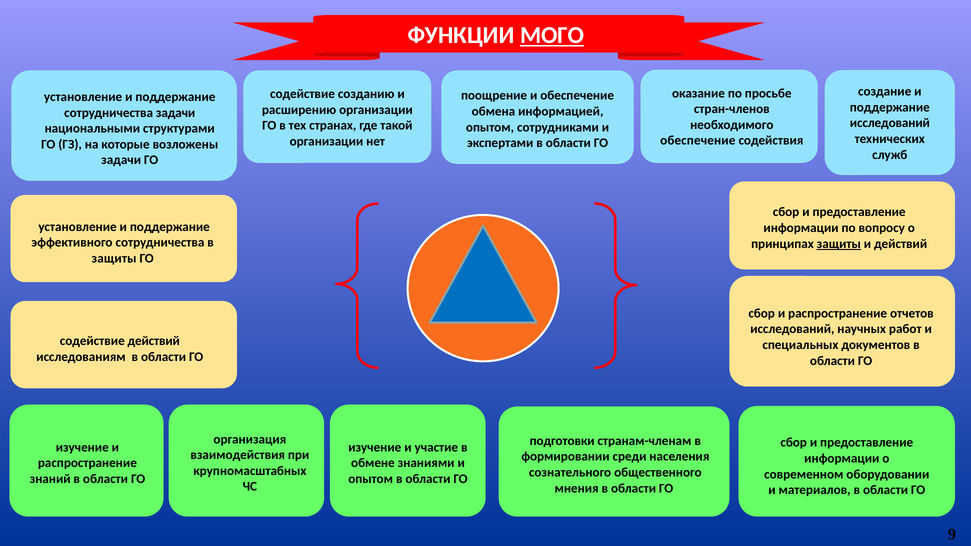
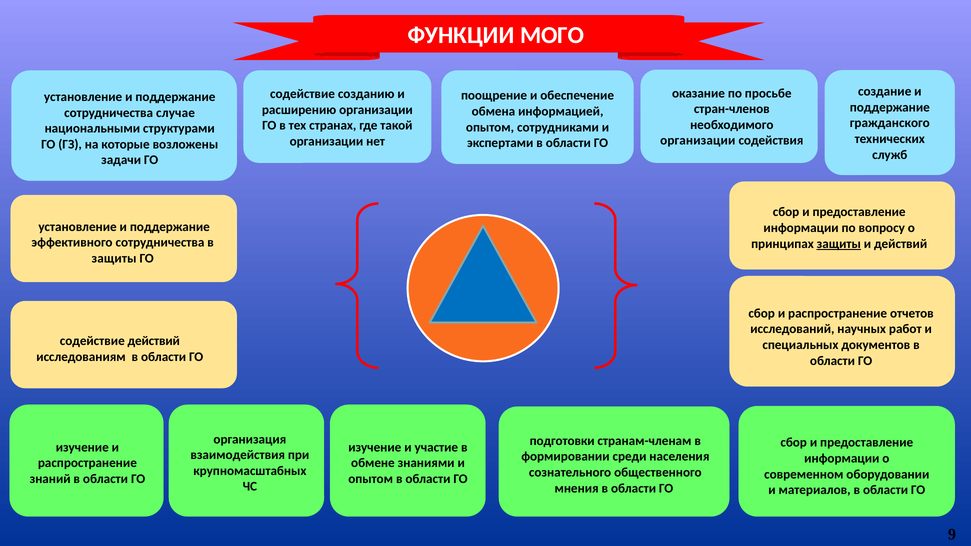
МОГО underline: present -> none
сотрудничества задачи: задачи -> случае
исследований at (890, 123): исследований -> гражданского
обеспечение at (698, 141): обеспечение -> организации
